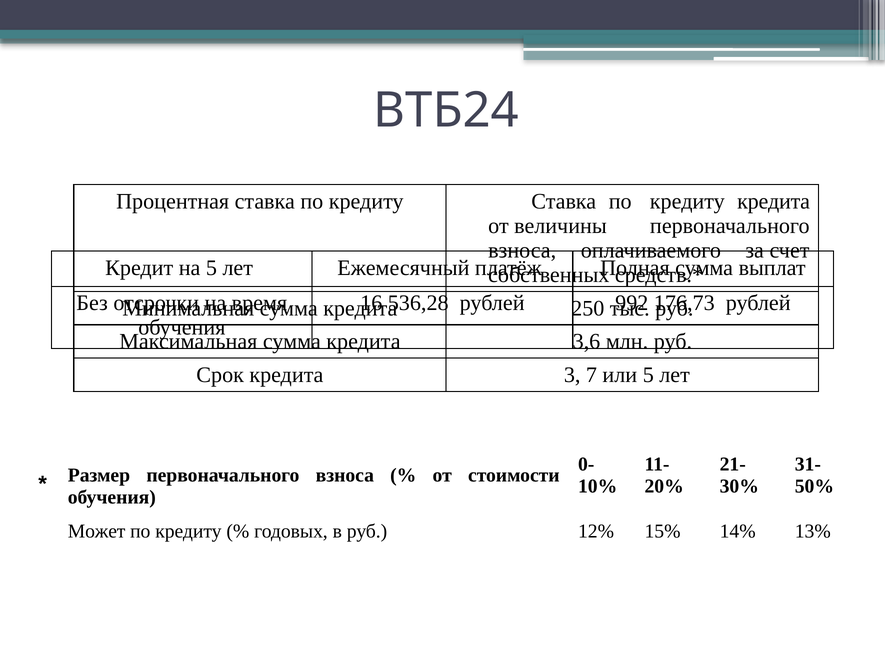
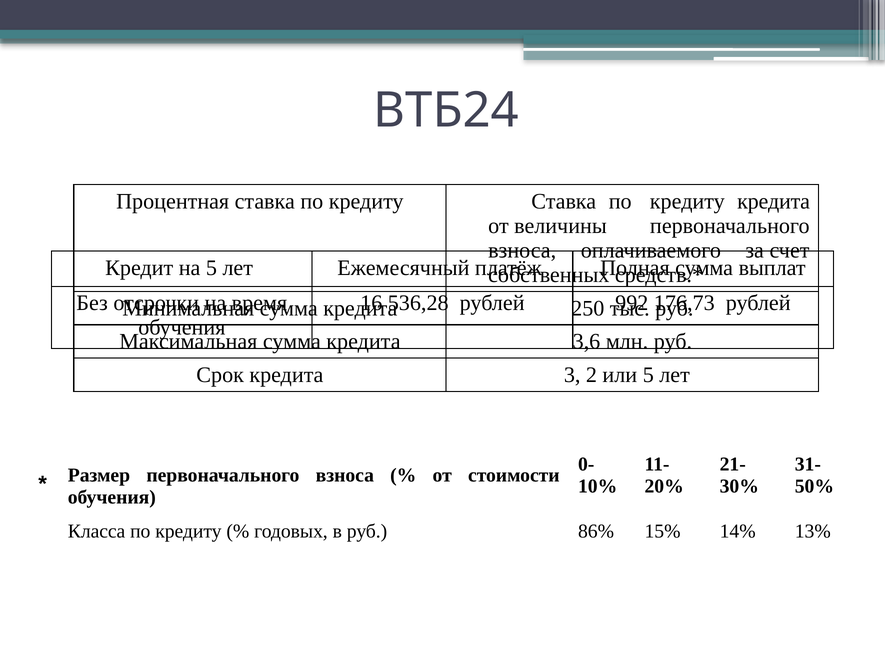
7: 7 -> 2
Может: Может -> Класса
12%: 12% -> 86%
